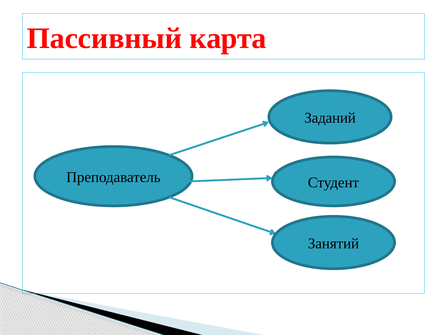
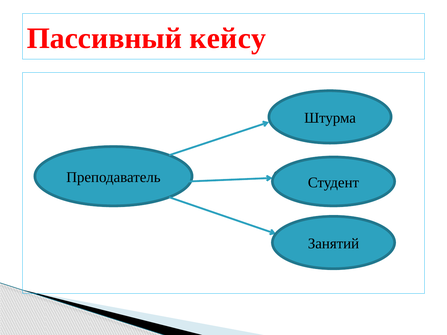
карта: карта -> кейсу
Заданий: Заданий -> Штурма
